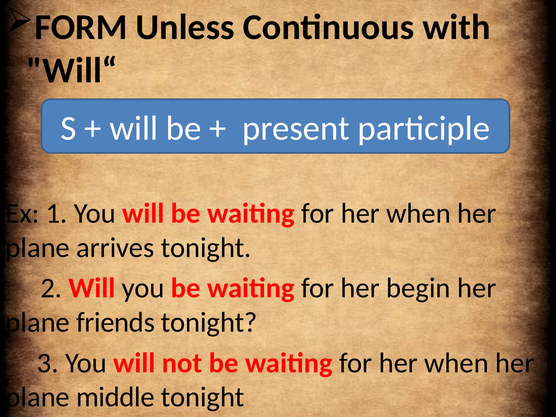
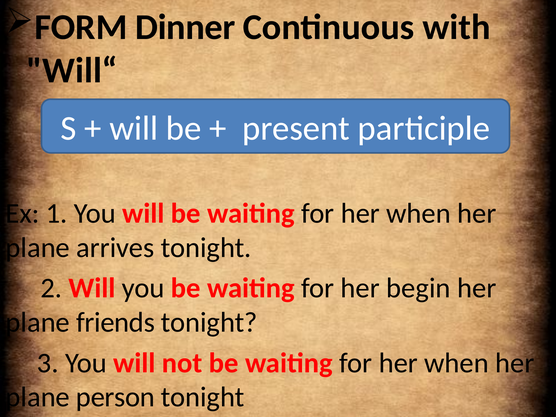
Unless: Unless -> Dinner
middle: middle -> person
